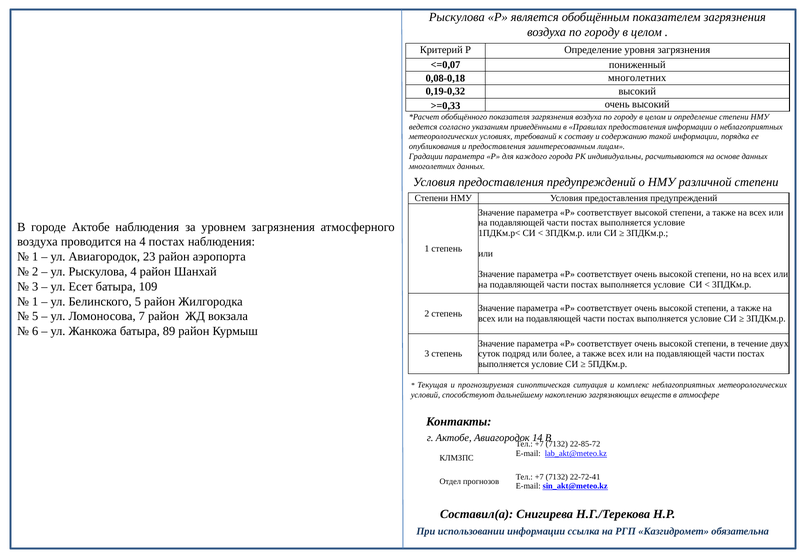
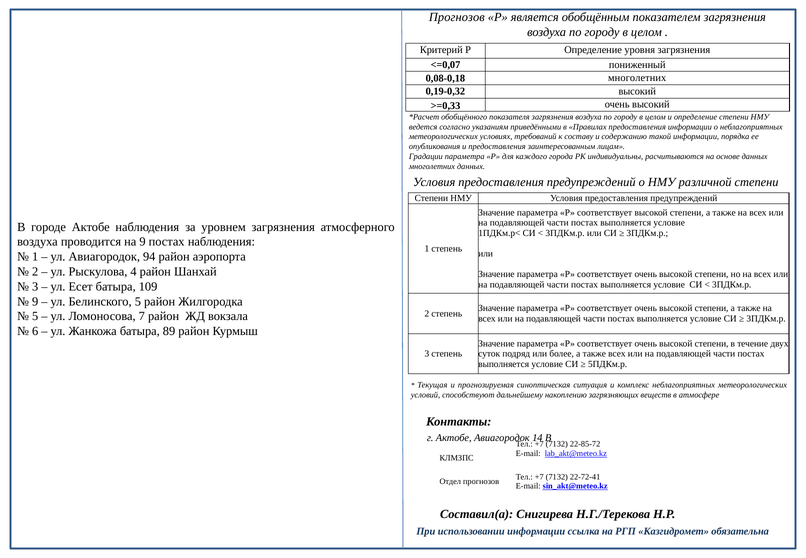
Рыскулова at (457, 17): Рыскулова -> Прогнозов
на 4: 4 -> 9
23: 23 -> 94
1 at (35, 301): 1 -> 9
